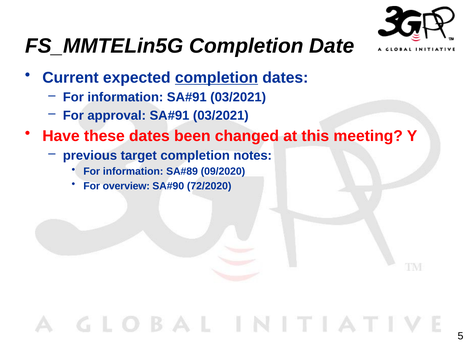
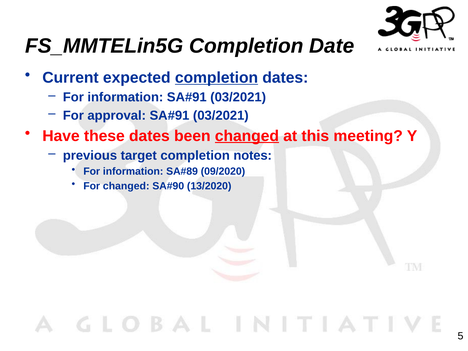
changed at (247, 136) underline: none -> present
For overview: overview -> changed
72/2020: 72/2020 -> 13/2020
